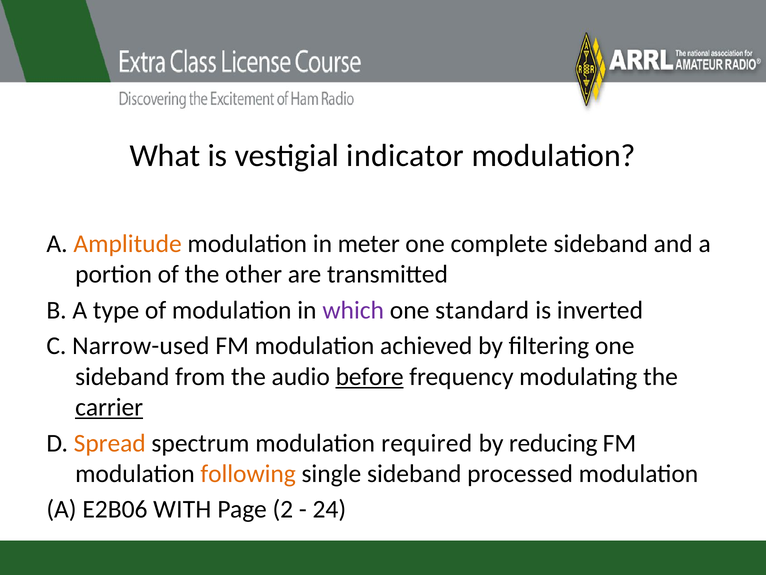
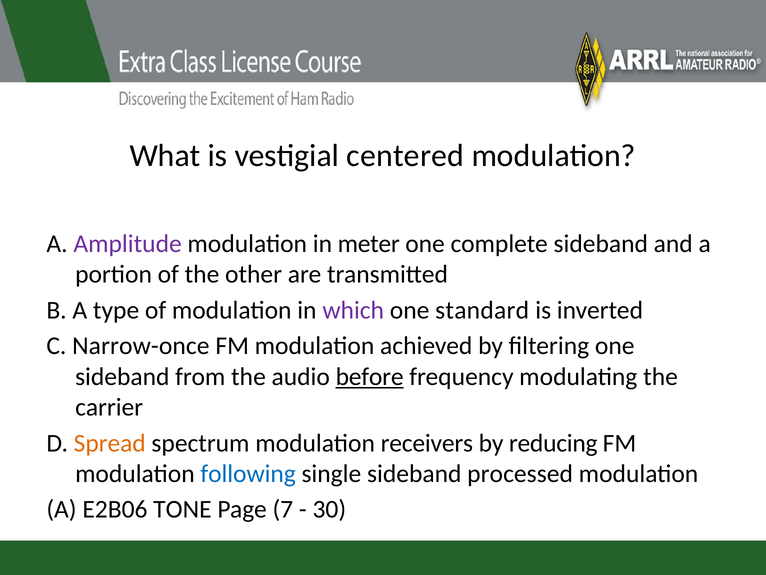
indicator: indicator -> centered
Amplitude colour: orange -> purple
Narrow-used: Narrow-used -> Narrow-once
carrier underline: present -> none
required: required -> receivers
following colour: orange -> blue
WITH: WITH -> TONE
2: 2 -> 7
24: 24 -> 30
